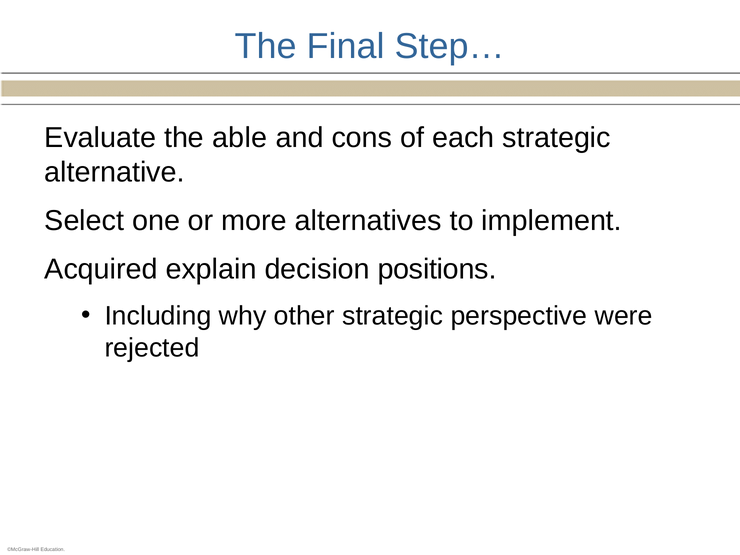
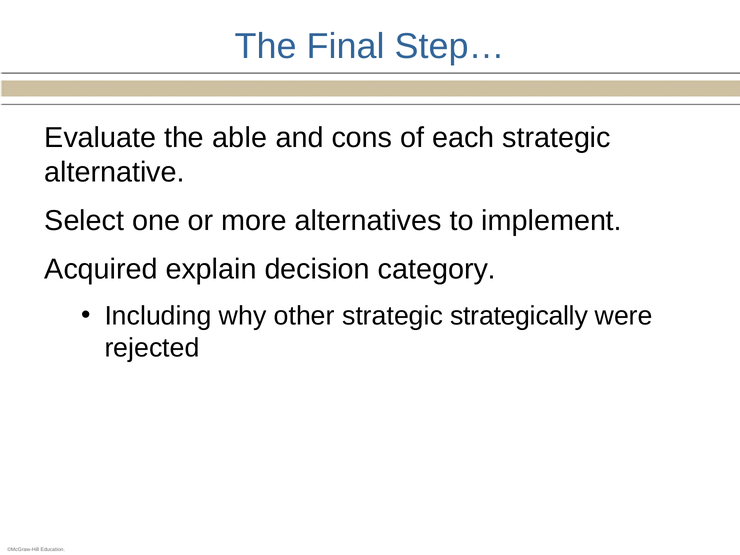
positions: positions -> category
perspective: perspective -> strategically
